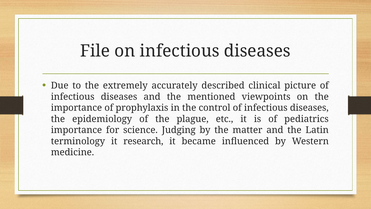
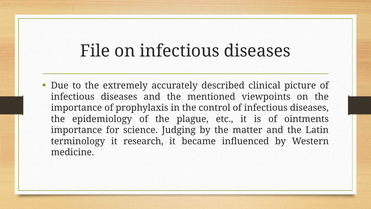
pediatrics: pediatrics -> ointments
